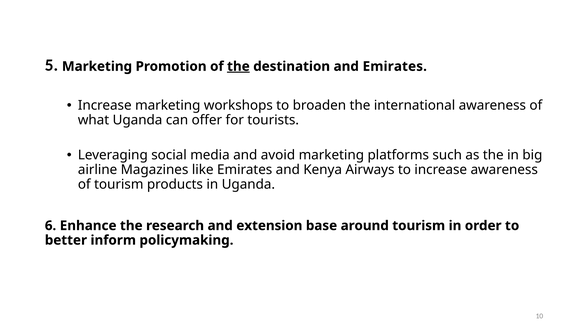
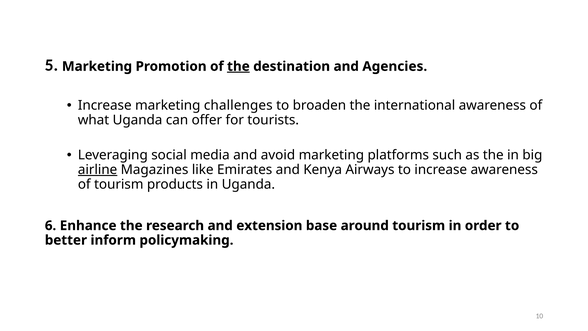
and Emirates: Emirates -> Agencies
workshops: workshops -> challenges
airline underline: none -> present
